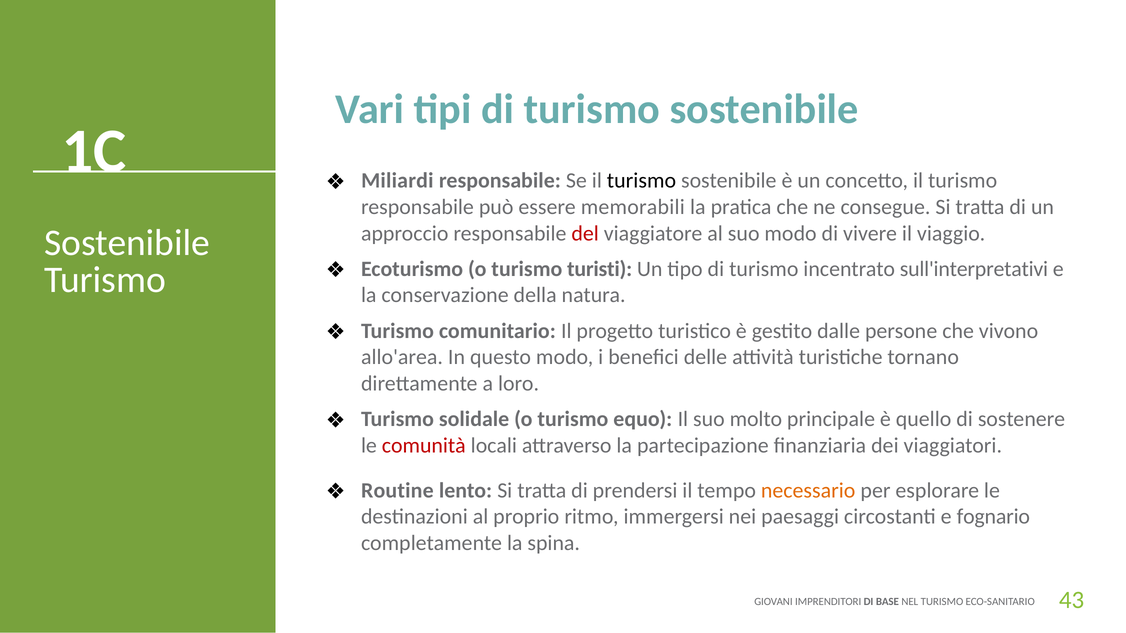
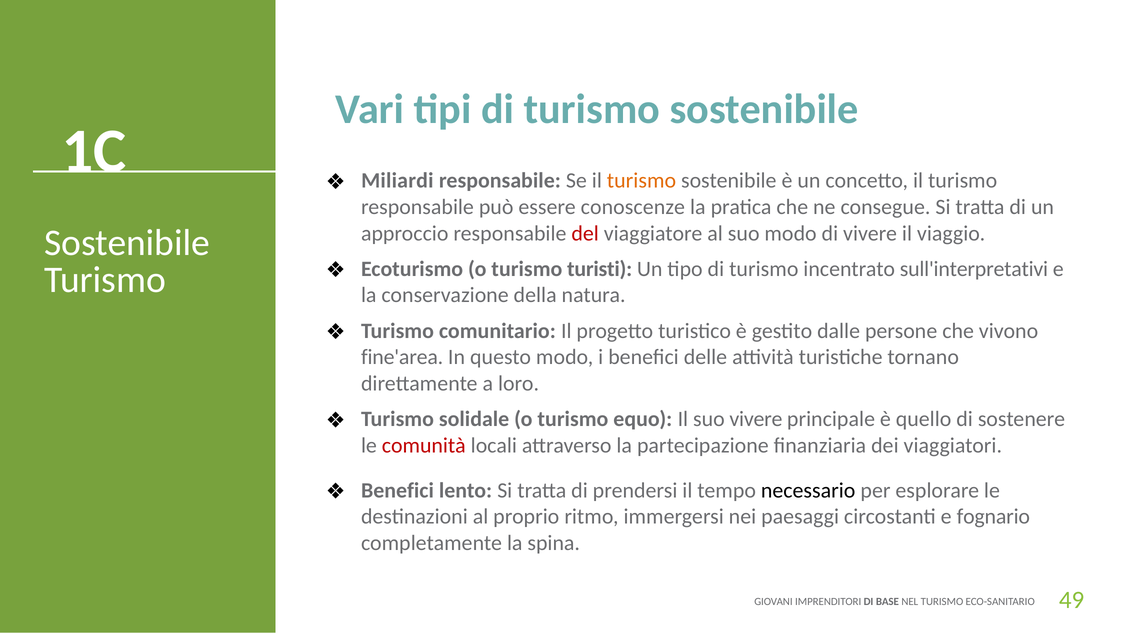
turismo at (641, 181) colour: black -> orange
memorabili: memorabili -> conoscenze
allo'area: allo'area -> fine'area
suo molto: molto -> vivere
Routine at (397, 491): Routine -> Benefici
necessario colour: orange -> black
43: 43 -> 49
